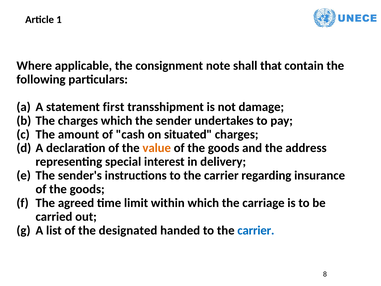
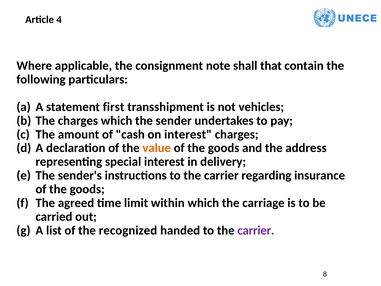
1: 1 -> 4
damage: damage -> vehicles
on situated: situated -> interest
designated: designated -> recognized
carrier at (256, 230) colour: blue -> purple
